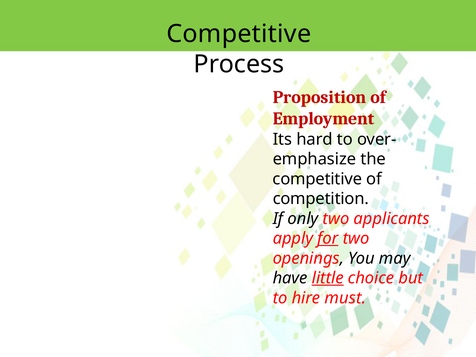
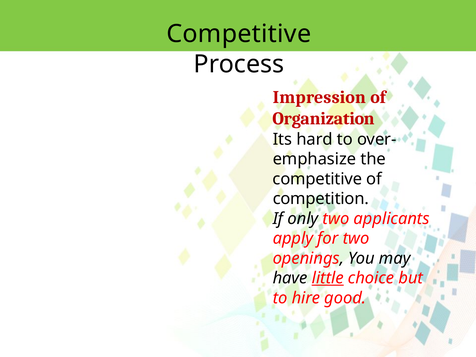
Proposition: Proposition -> Impression
Employment: Employment -> Organization
for underline: present -> none
must: must -> good
